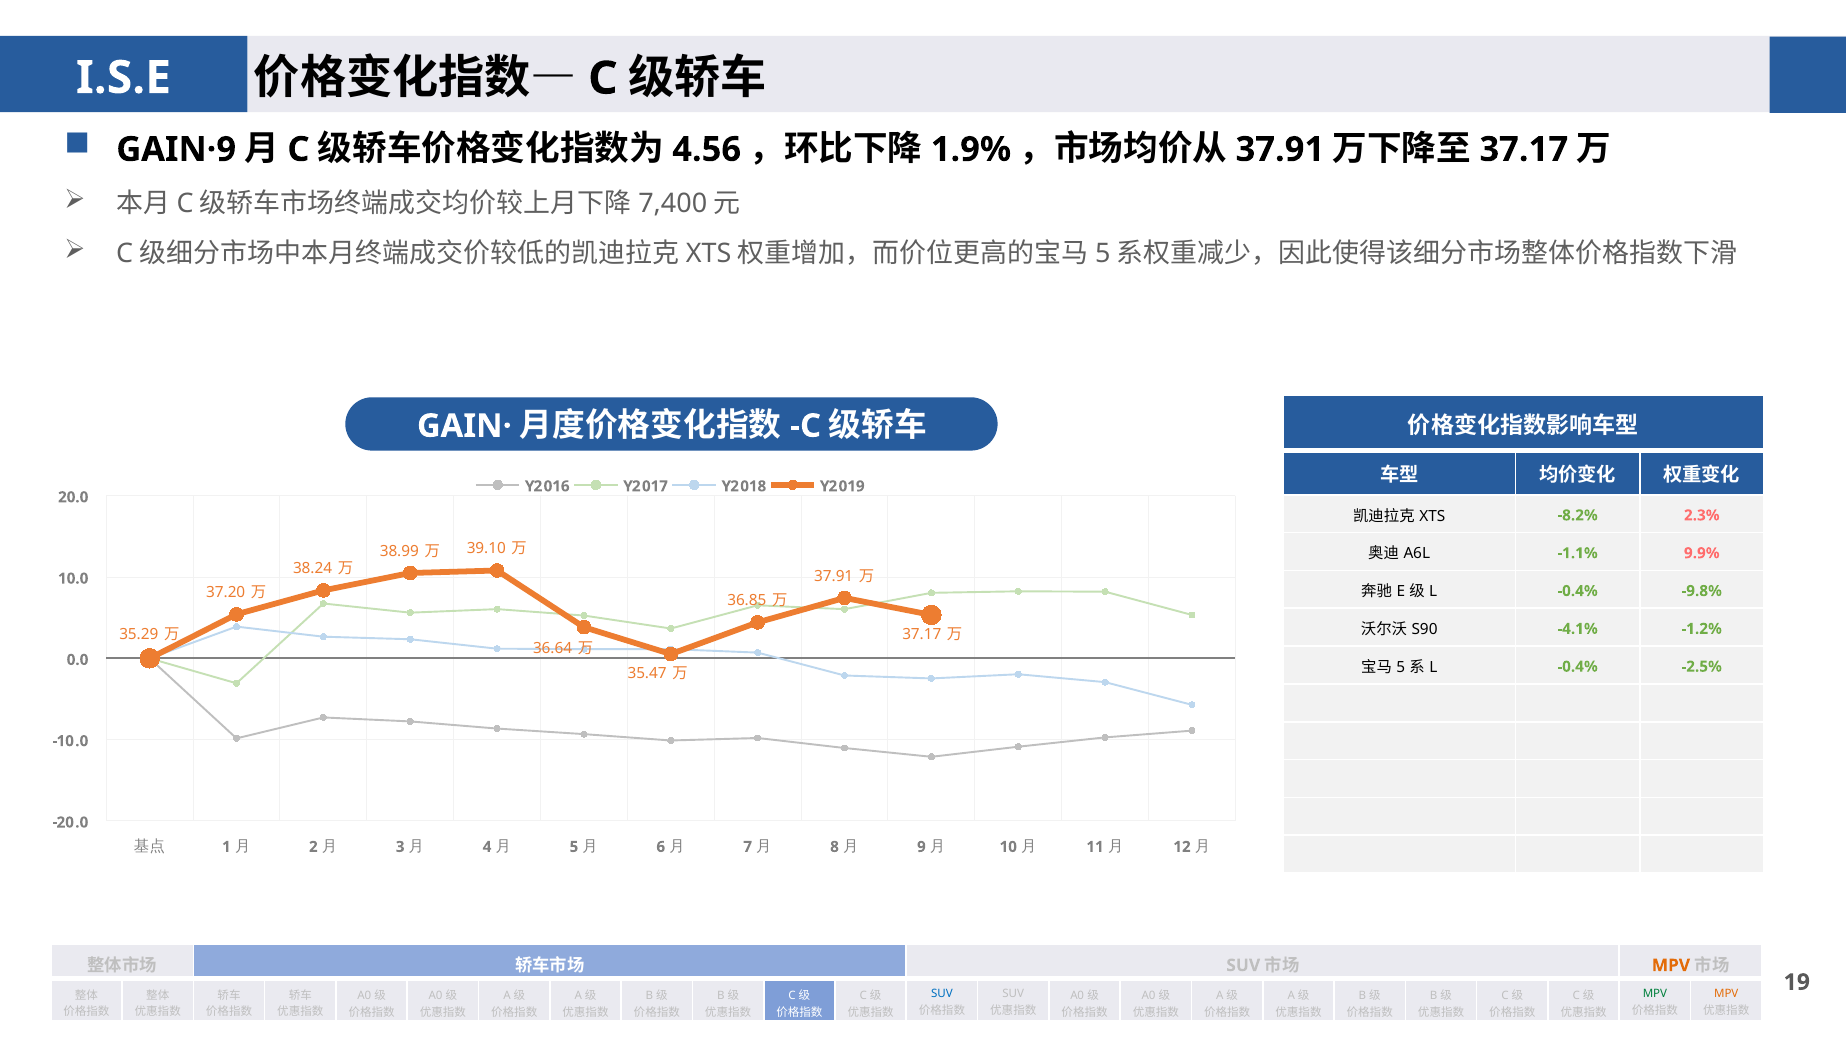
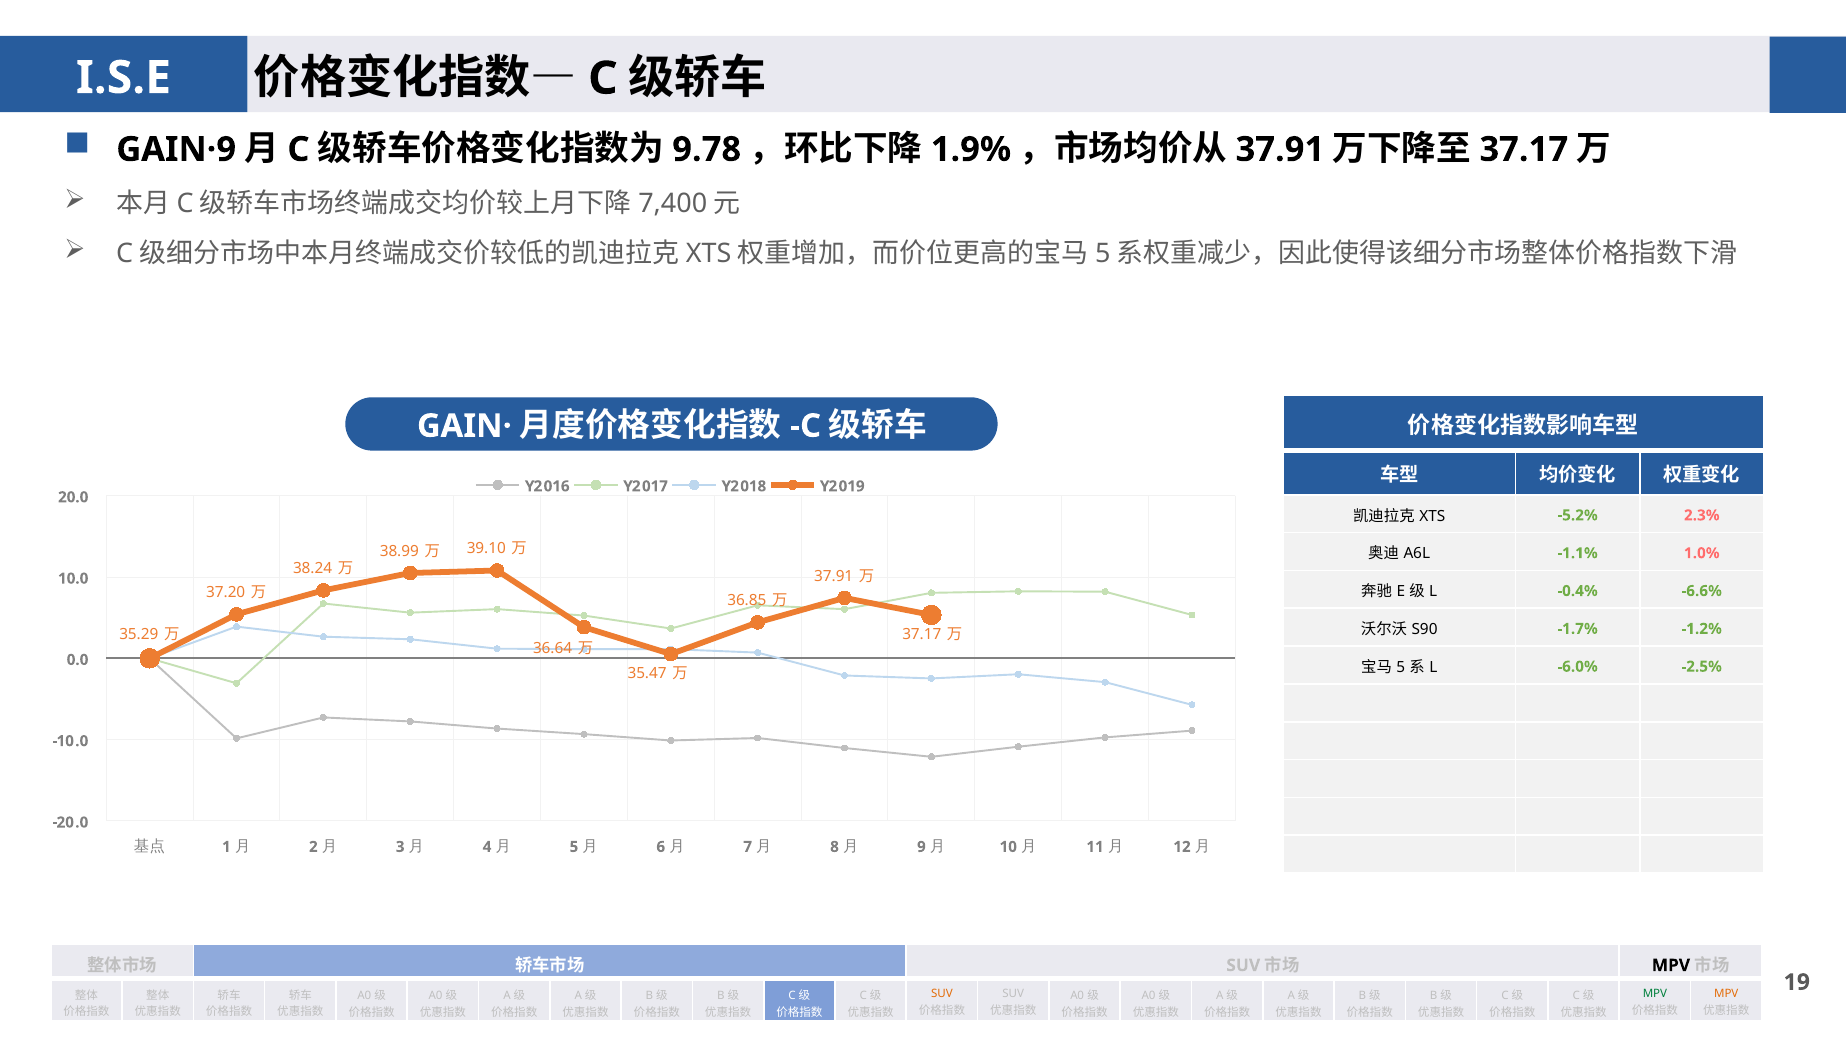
4.56: 4.56 -> 9.78
-8.2%: -8.2% -> -5.2%
9.9%: 9.9% -> 1.0%
-9.8%: -9.8% -> -6.6%
-4.1%: -4.1% -> -1.7%
-0.4% at (1578, 667): -0.4% -> -6.0%
MPV at (1671, 966) colour: orange -> black
SUV at (942, 994) colour: blue -> orange
